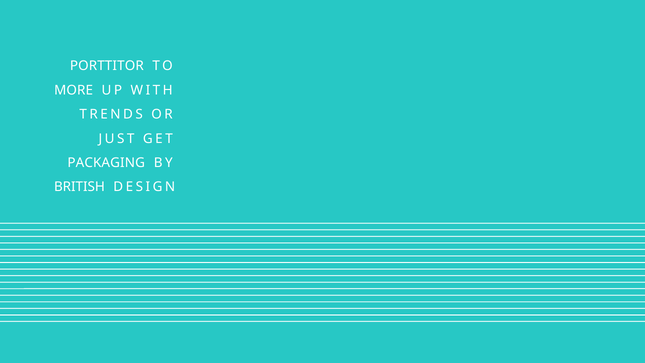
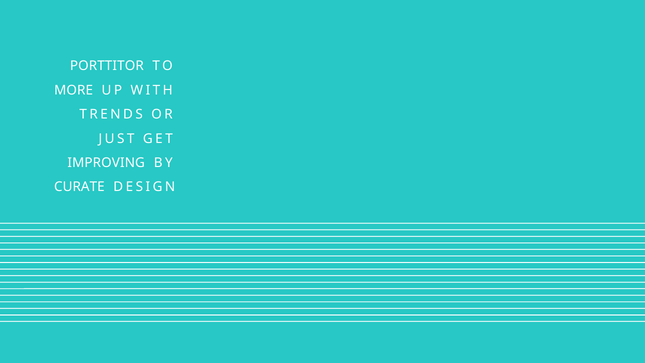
PACKAGING: PACKAGING -> IMPROVING
BRITISH: BRITISH -> CURATE
